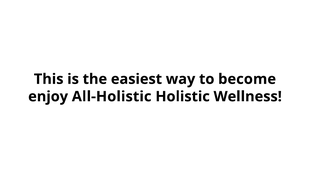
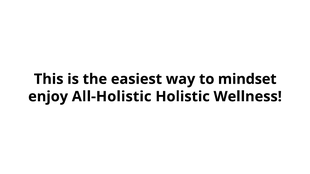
become: become -> mindset
